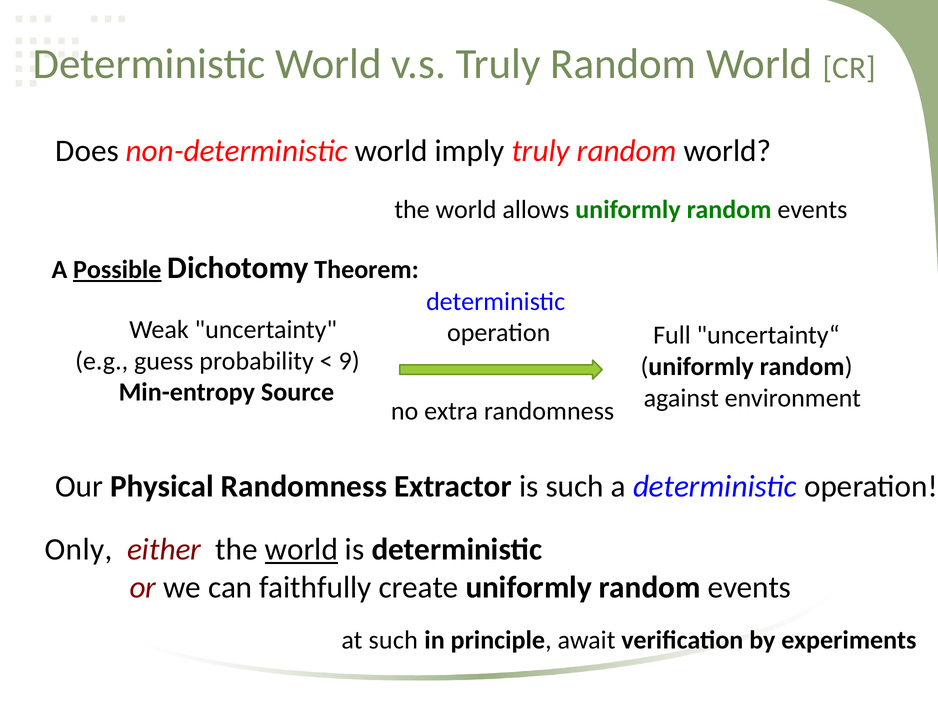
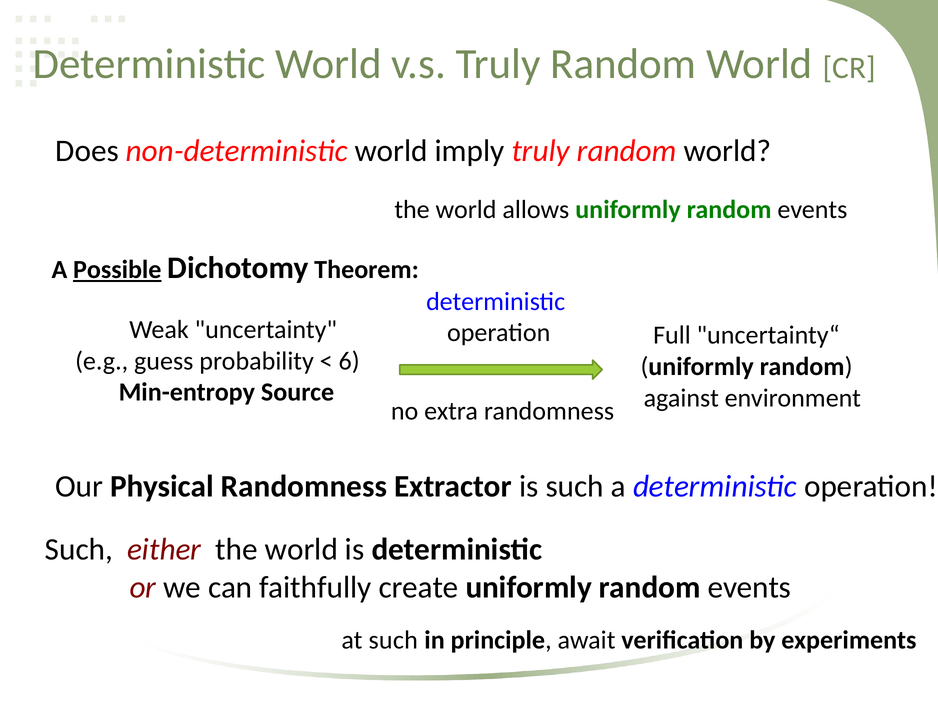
9: 9 -> 6
Only at (79, 549): Only -> Such
world at (301, 549) underline: present -> none
